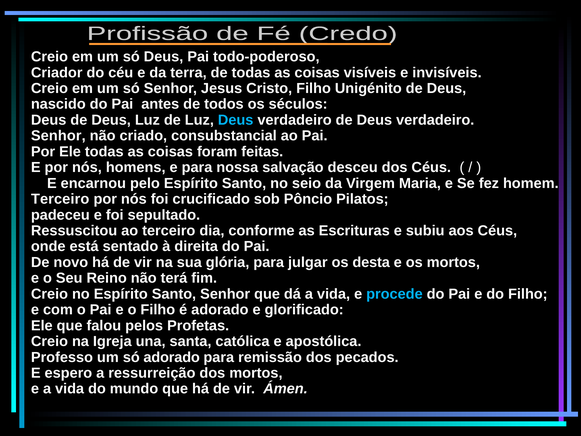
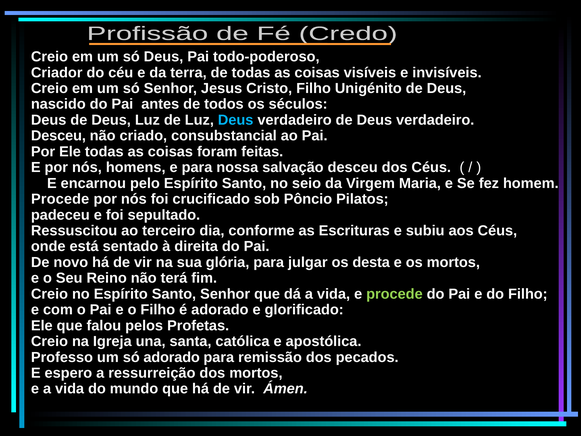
Senhor at (58, 136): Senhor -> Desceu
Terceiro at (60, 199): Terceiro -> Procede
procede at (394, 294) colour: light blue -> light green
